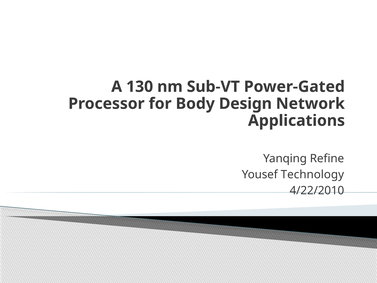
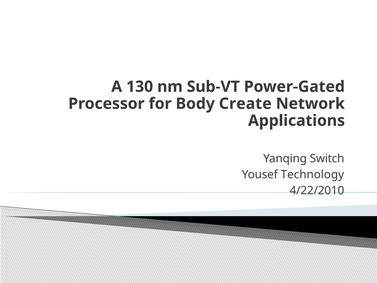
Design: Design -> Create
Refine: Refine -> Switch
